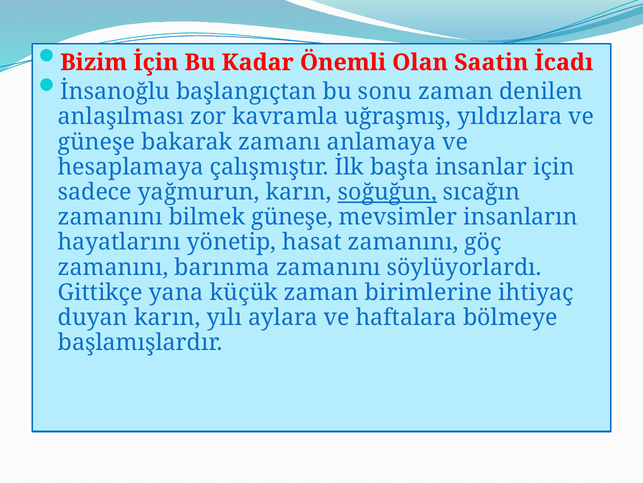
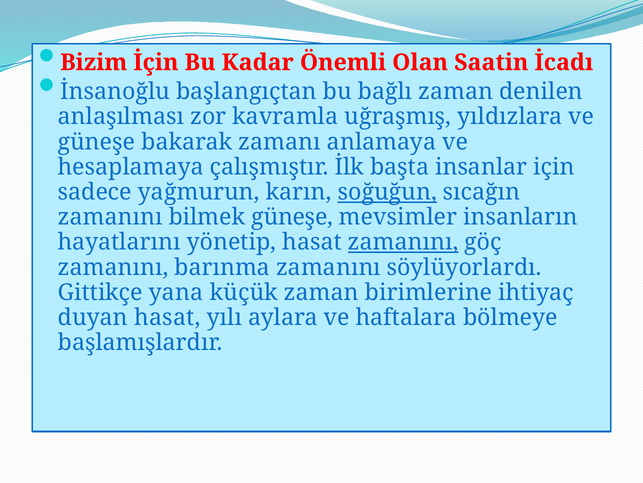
sonu: sonu -> bağlı
zamanını at (403, 242) underline: none -> present
duyan karın: karın -> hasat
